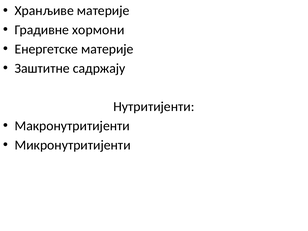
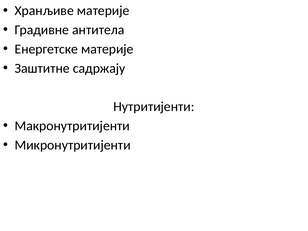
хормони: хормони -> антитела
